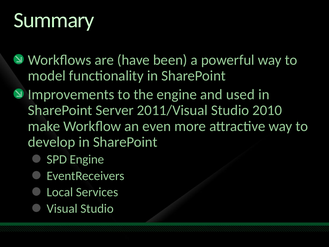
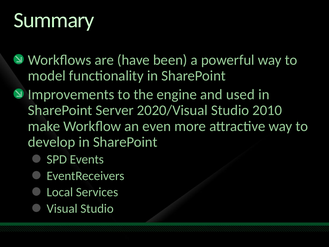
2011/Visual: 2011/Visual -> 2020/Visual
SPD Engine: Engine -> Events
